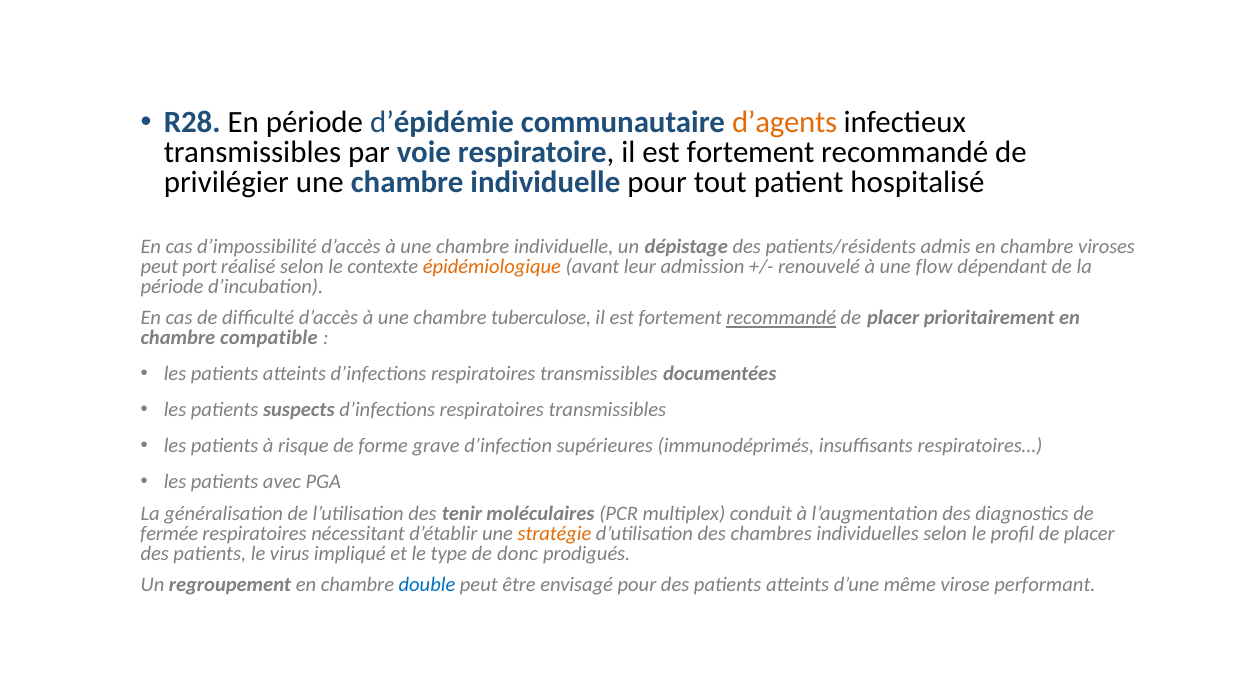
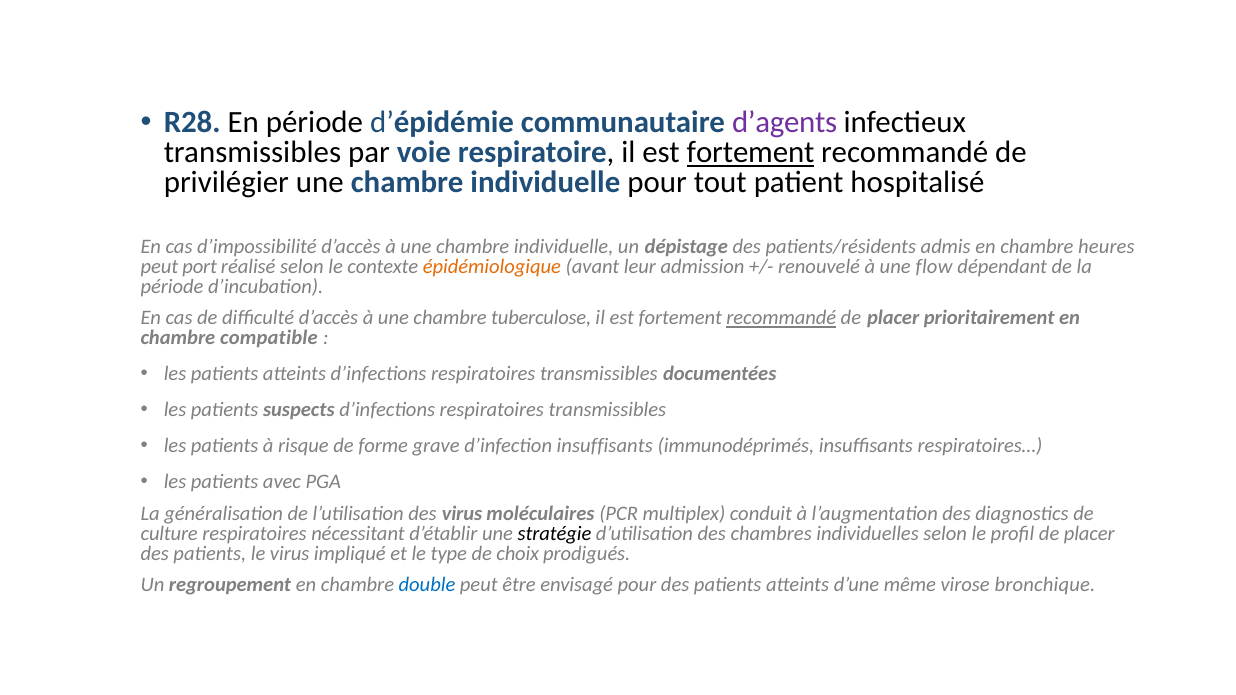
d’agents colour: orange -> purple
fortement at (751, 153) underline: none -> present
viroses: viroses -> heures
d’infection supérieures: supérieures -> insuffisants
des tenir: tenir -> virus
fermée: fermée -> culture
stratégie colour: orange -> black
donc: donc -> choix
performant: performant -> bronchique
